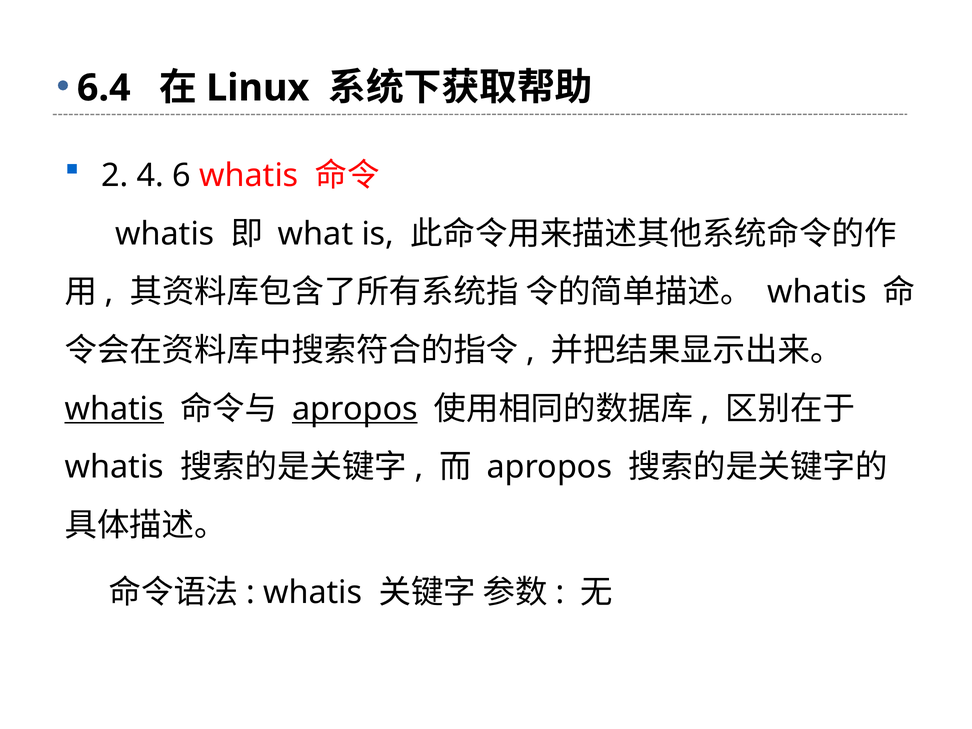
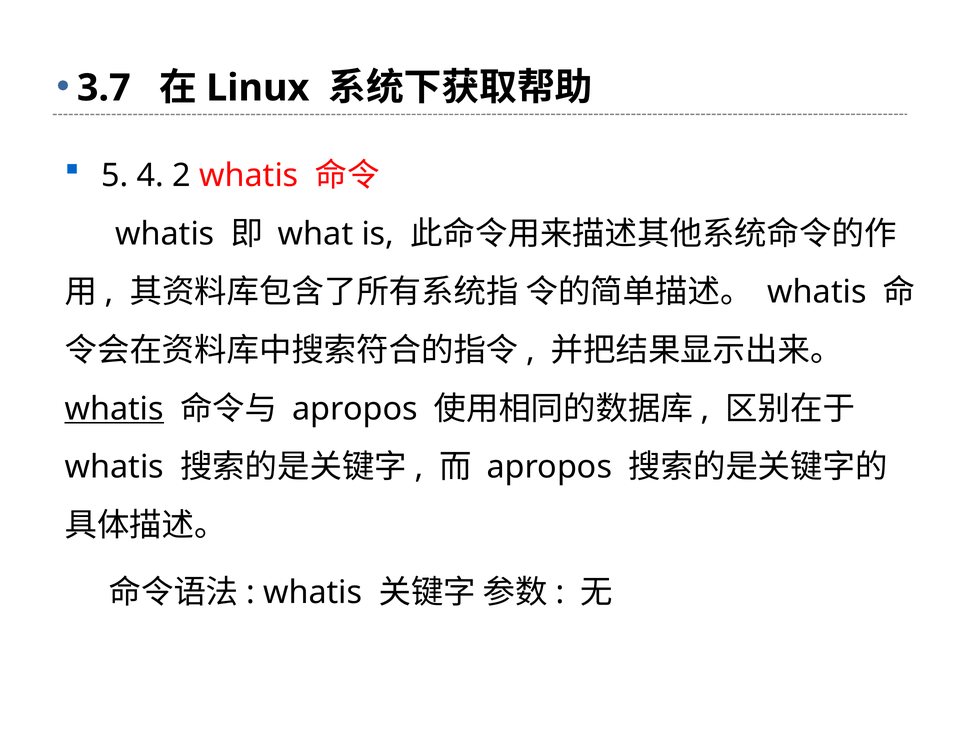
6.4: 6.4 -> 3.7
2: 2 -> 5
6: 6 -> 2
apropos at (355, 409) underline: present -> none
